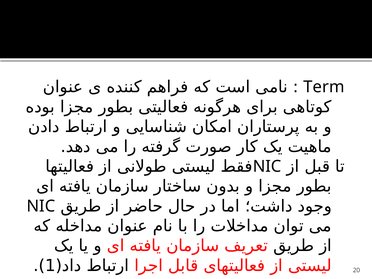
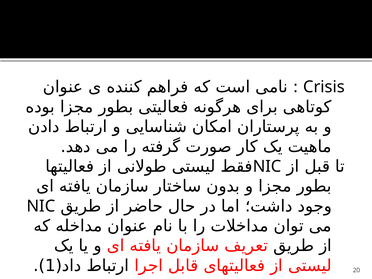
Term: Term -> Crisis
